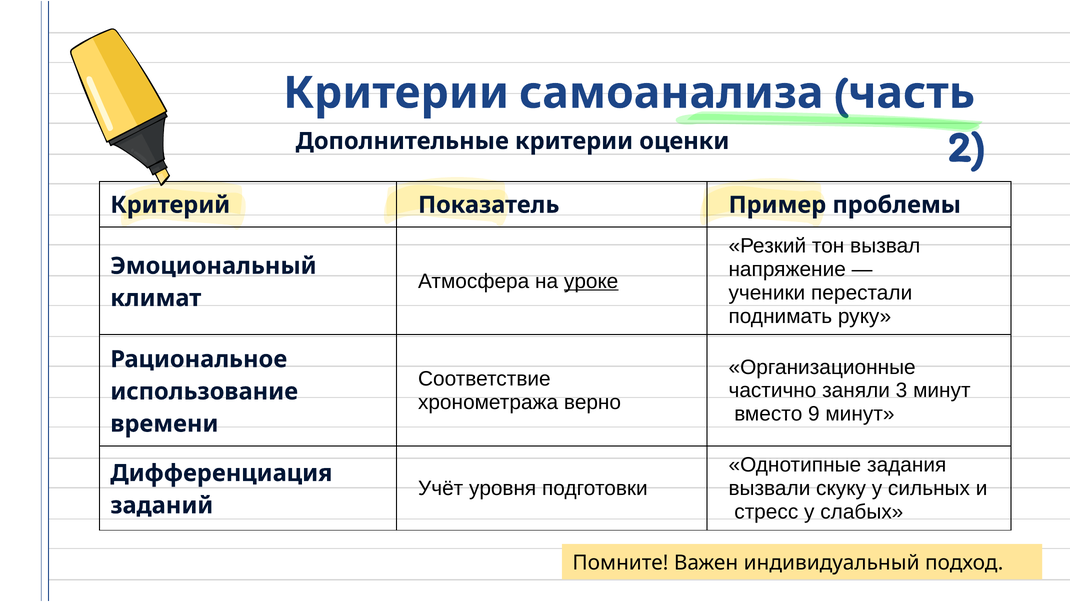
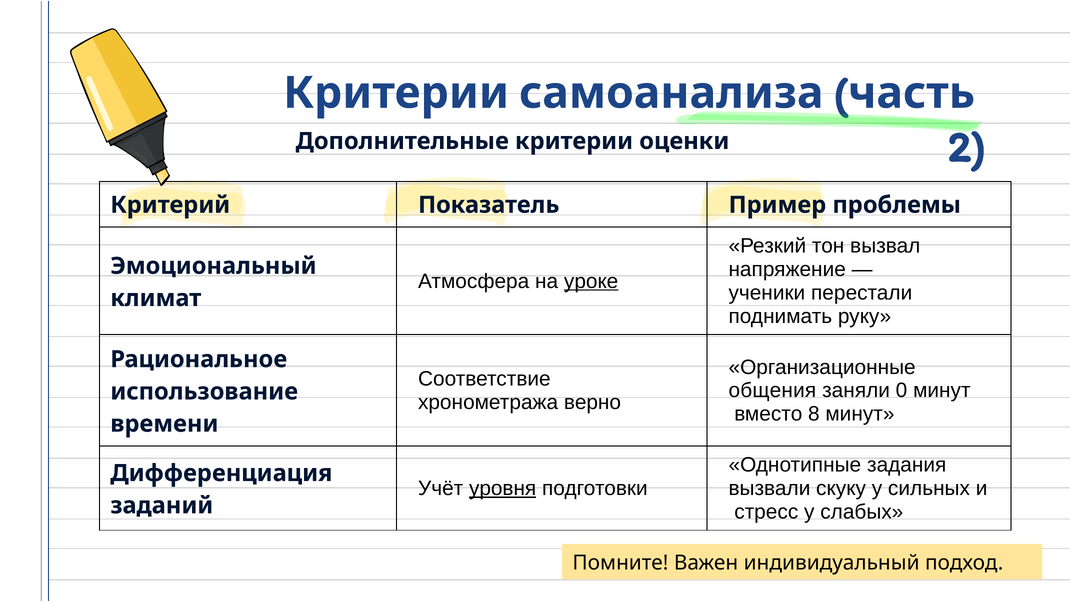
частично: частично -> общения
3: 3 -> 0
9: 9 -> 8
уровня underline: none -> present
